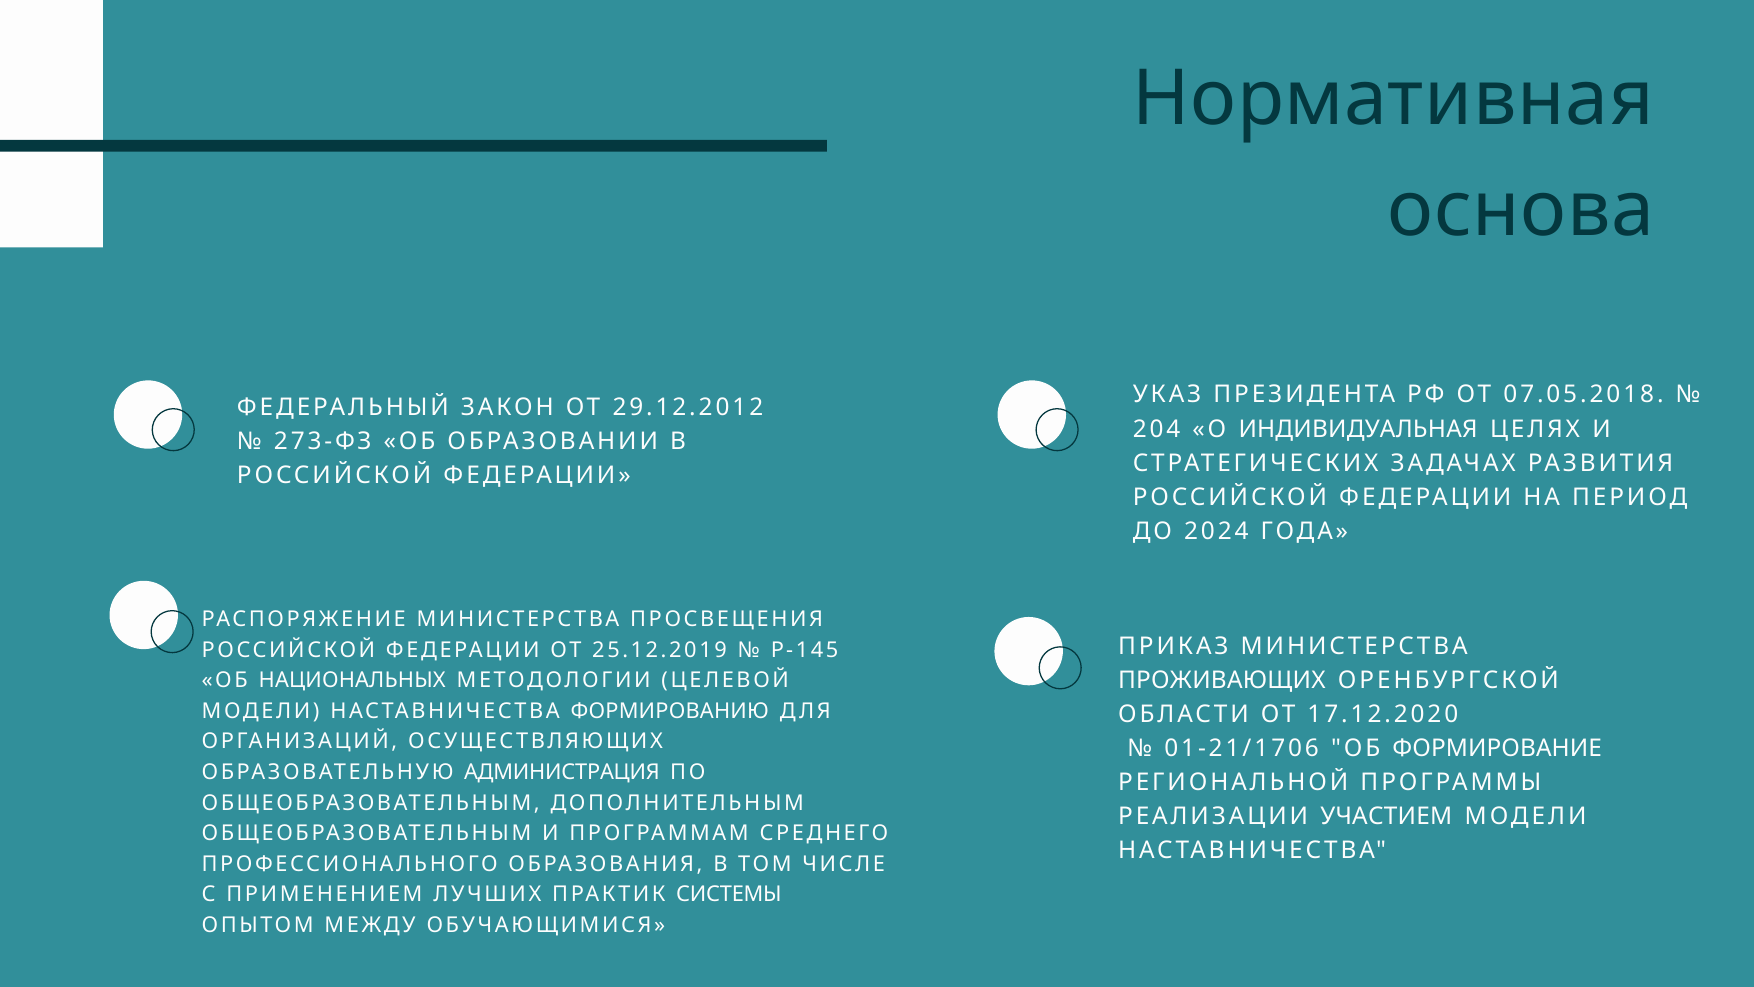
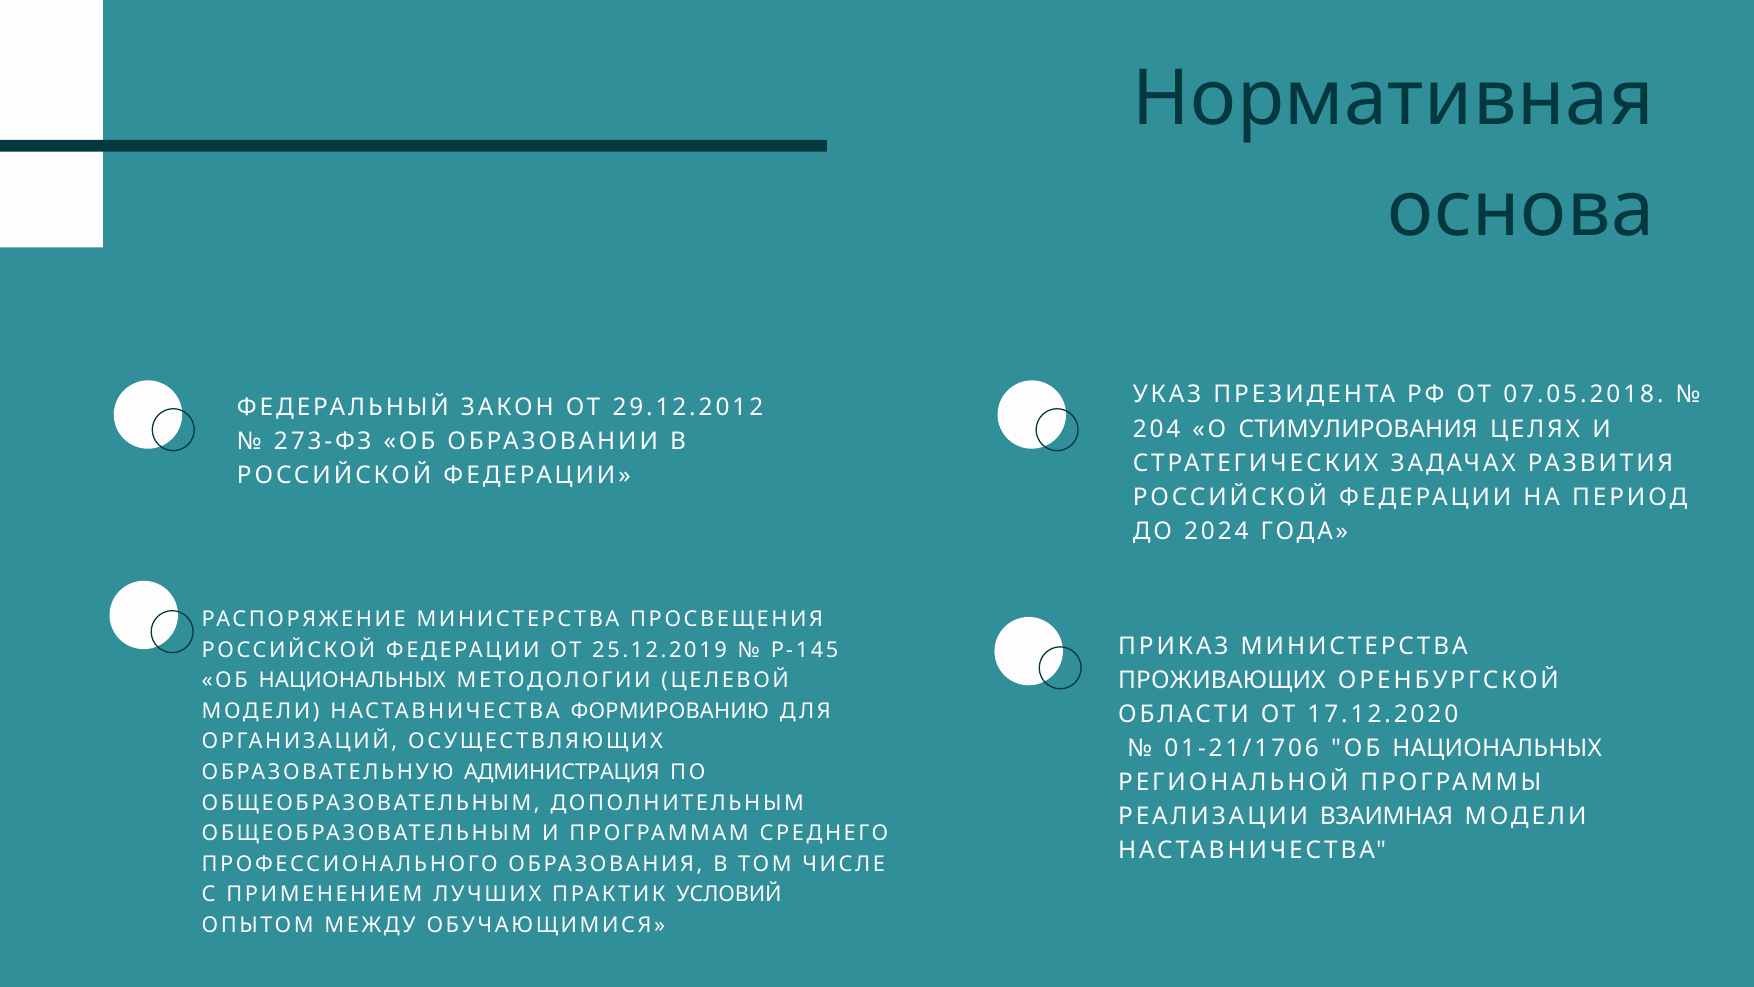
ИНДИВИДУАЛЬНАЯ: ИНДИВИДУАЛЬНАЯ -> СТИМУЛИРОВАНИЯ
01-21/1706 ОБ ФОРМИРОВАНИЕ: ФОРМИРОВАНИЕ -> НАЦИОНАЛЬНЫХ
УЧАСТИЕМ: УЧАСТИЕМ -> ВЗАИМНАЯ
СИСТЕМЫ: СИСТЕМЫ -> УСЛОВИЙ
